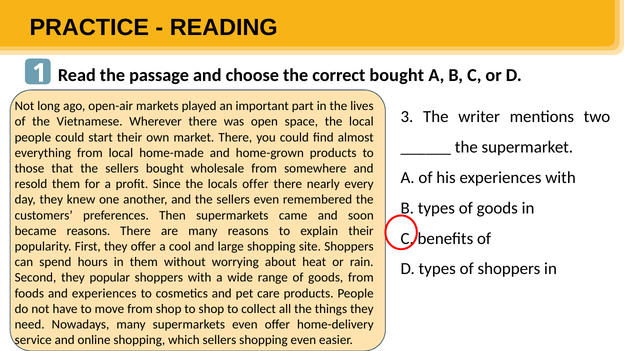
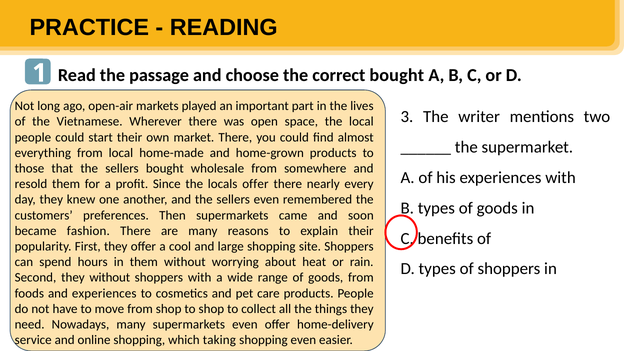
became reasons: reasons -> fashion
they popular: popular -> without
which sellers: sellers -> taking
